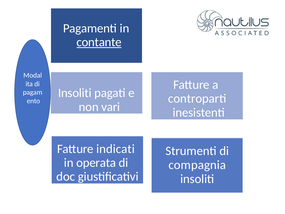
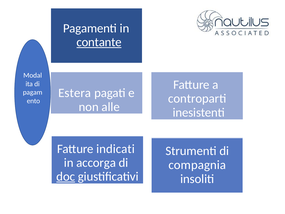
Insoliti at (75, 93): Insoliti -> Estera
vari: vari -> alle
operata: operata -> accorga
doc underline: none -> present
